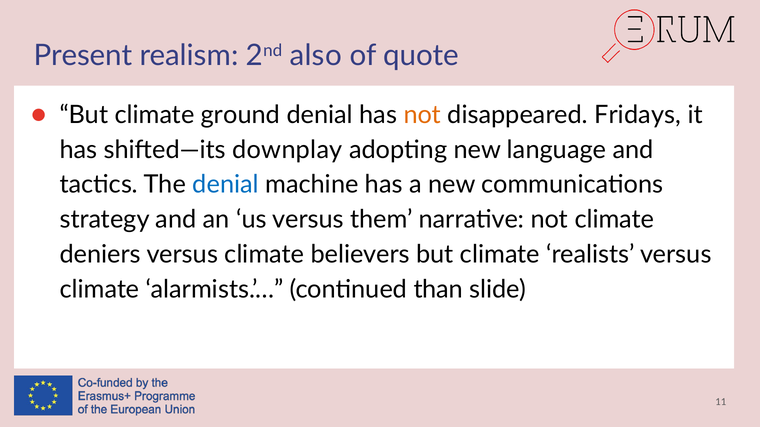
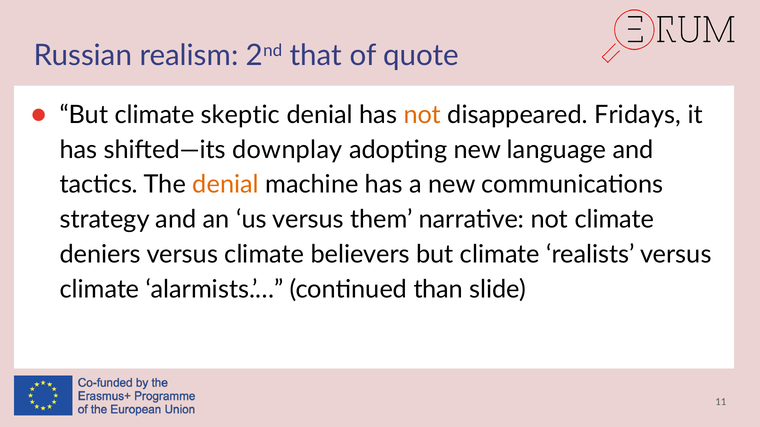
Present: Present -> Russian
also: also -> that
ground: ground -> skeptic
denial at (226, 185) colour: blue -> orange
